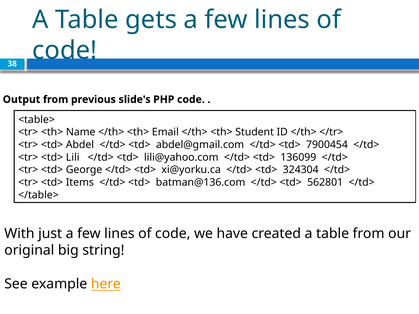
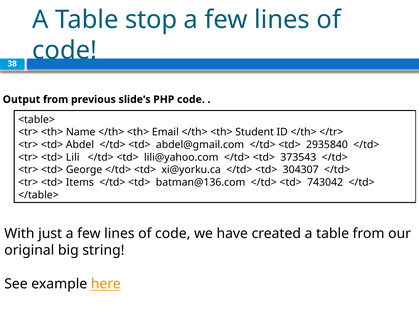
gets: gets -> stop
7900454: 7900454 -> 2935840
136099: 136099 -> 373543
324304: 324304 -> 304307
562801: 562801 -> 743042
